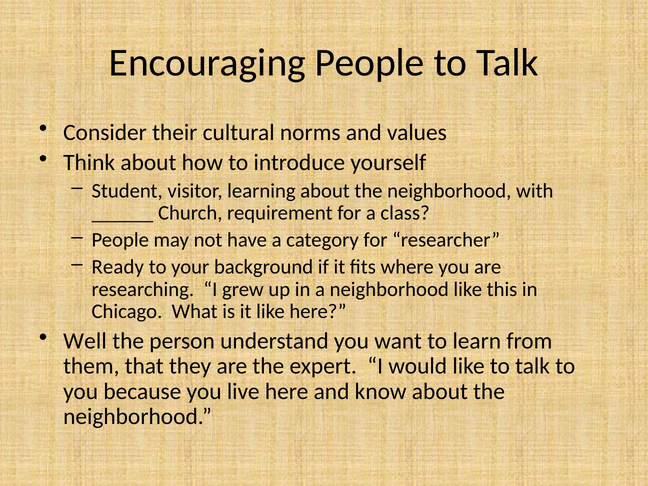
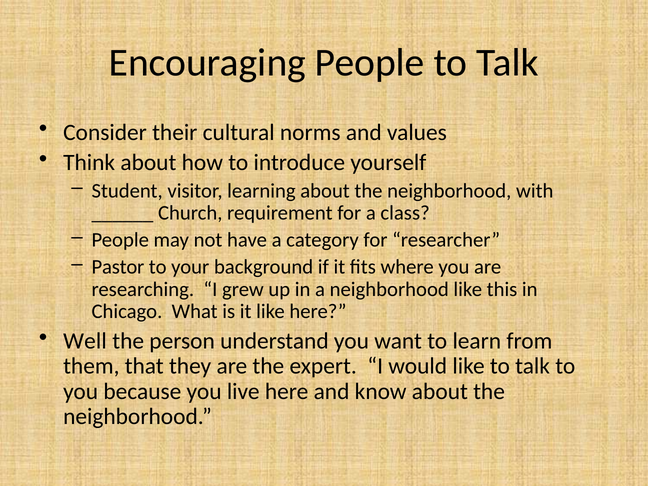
Ready: Ready -> Pastor
